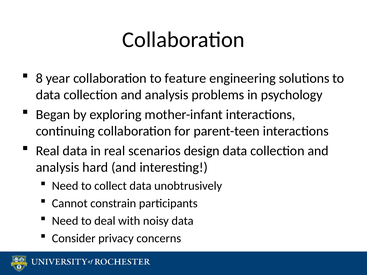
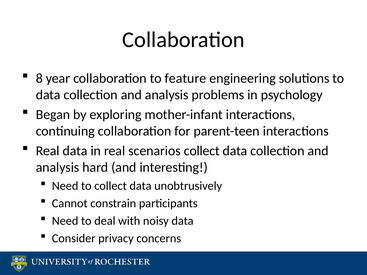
scenarios design: design -> collect
